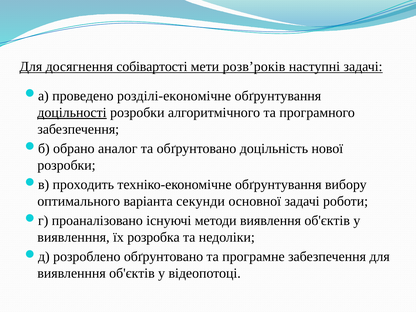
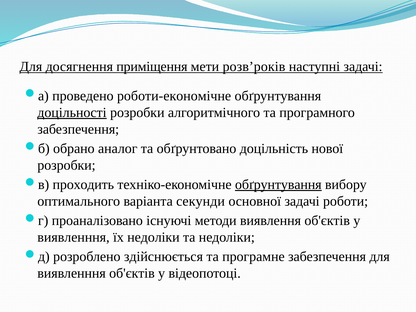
собівартості: собівартості -> приміщення
розділі-економічне: розділі-економічне -> роботи-економічне
обґрунтування at (278, 185) underline: none -> present
їх розробка: розробка -> недоліки
розроблено обґрунтовано: обґрунтовано -> здійснюється
